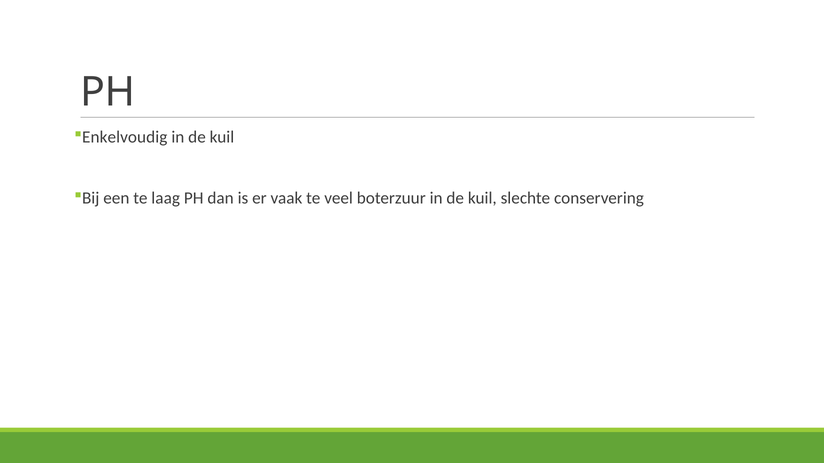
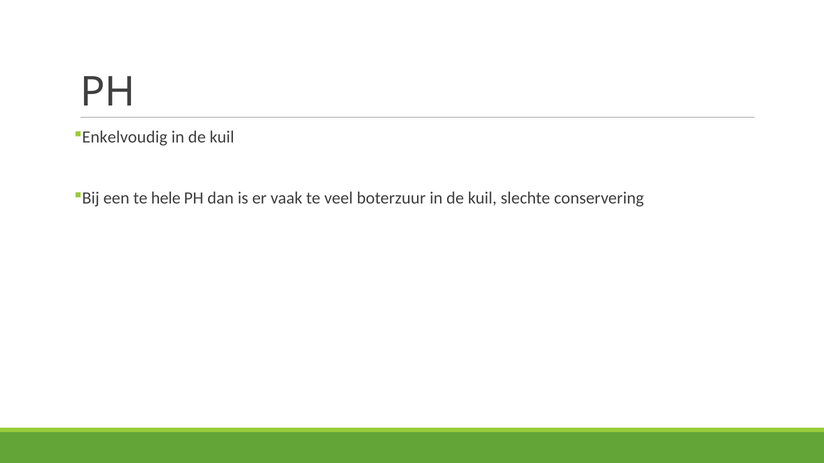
laag: laag -> hele
